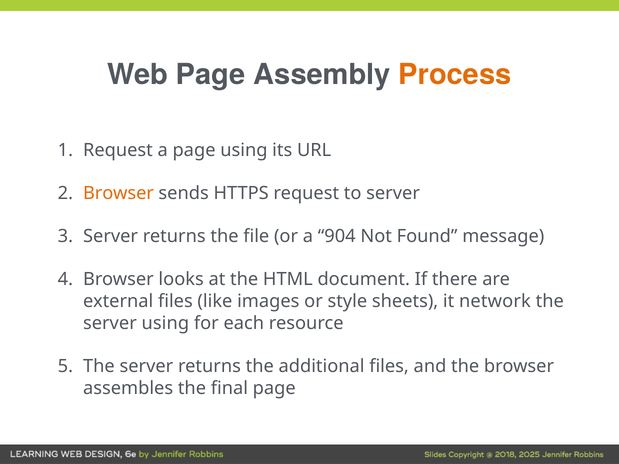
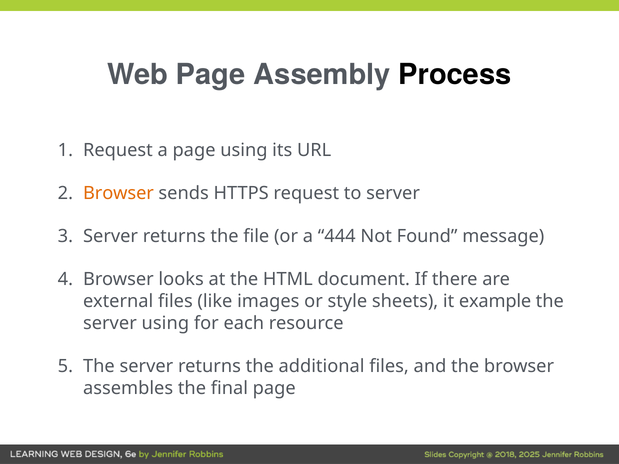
Process colour: orange -> black
904: 904 -> 444
network: network -> example
